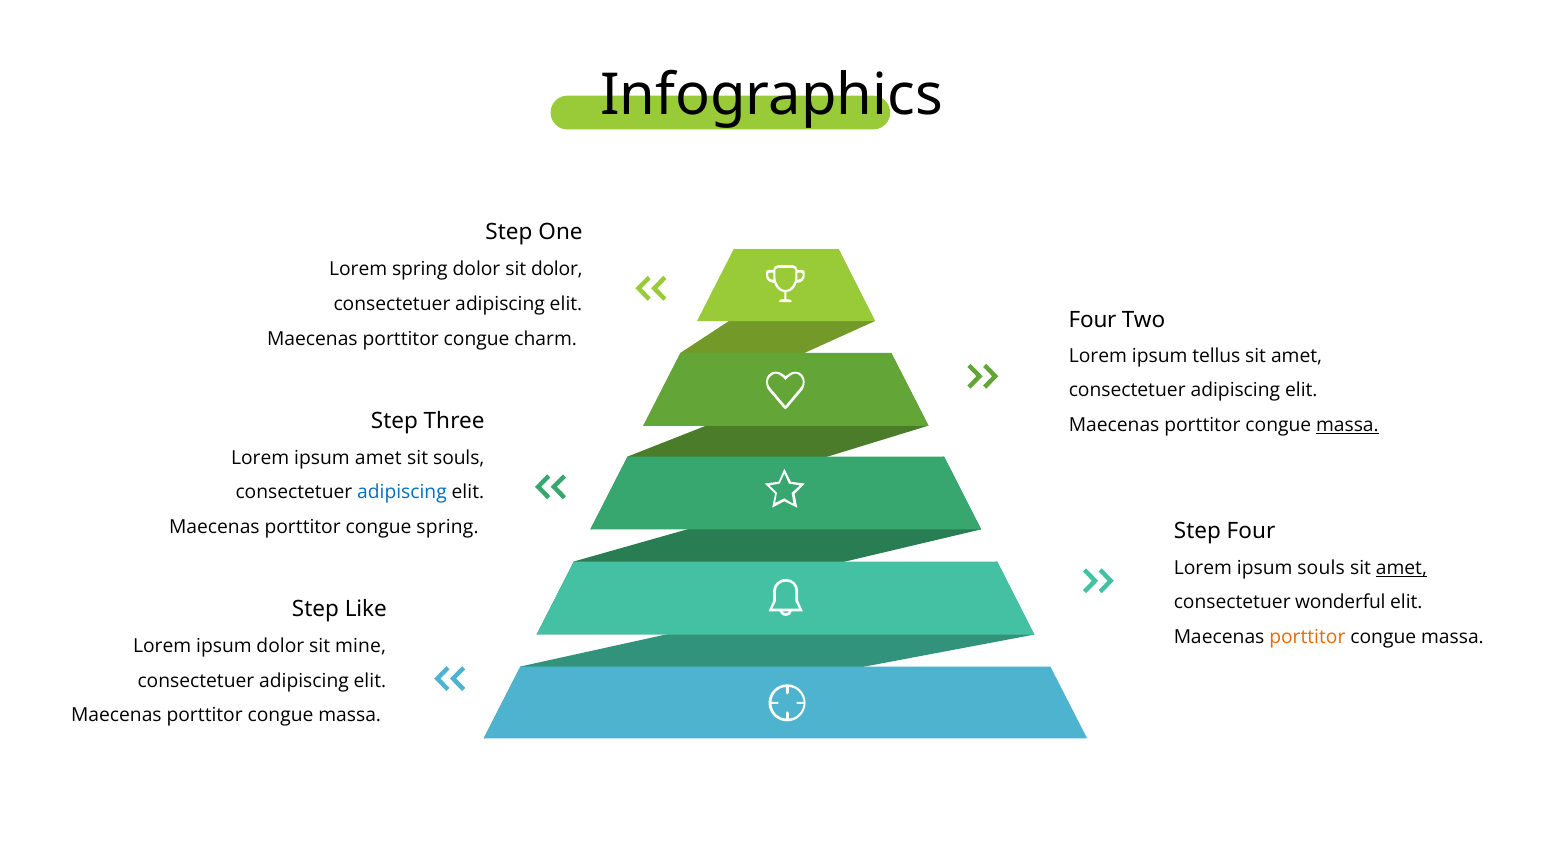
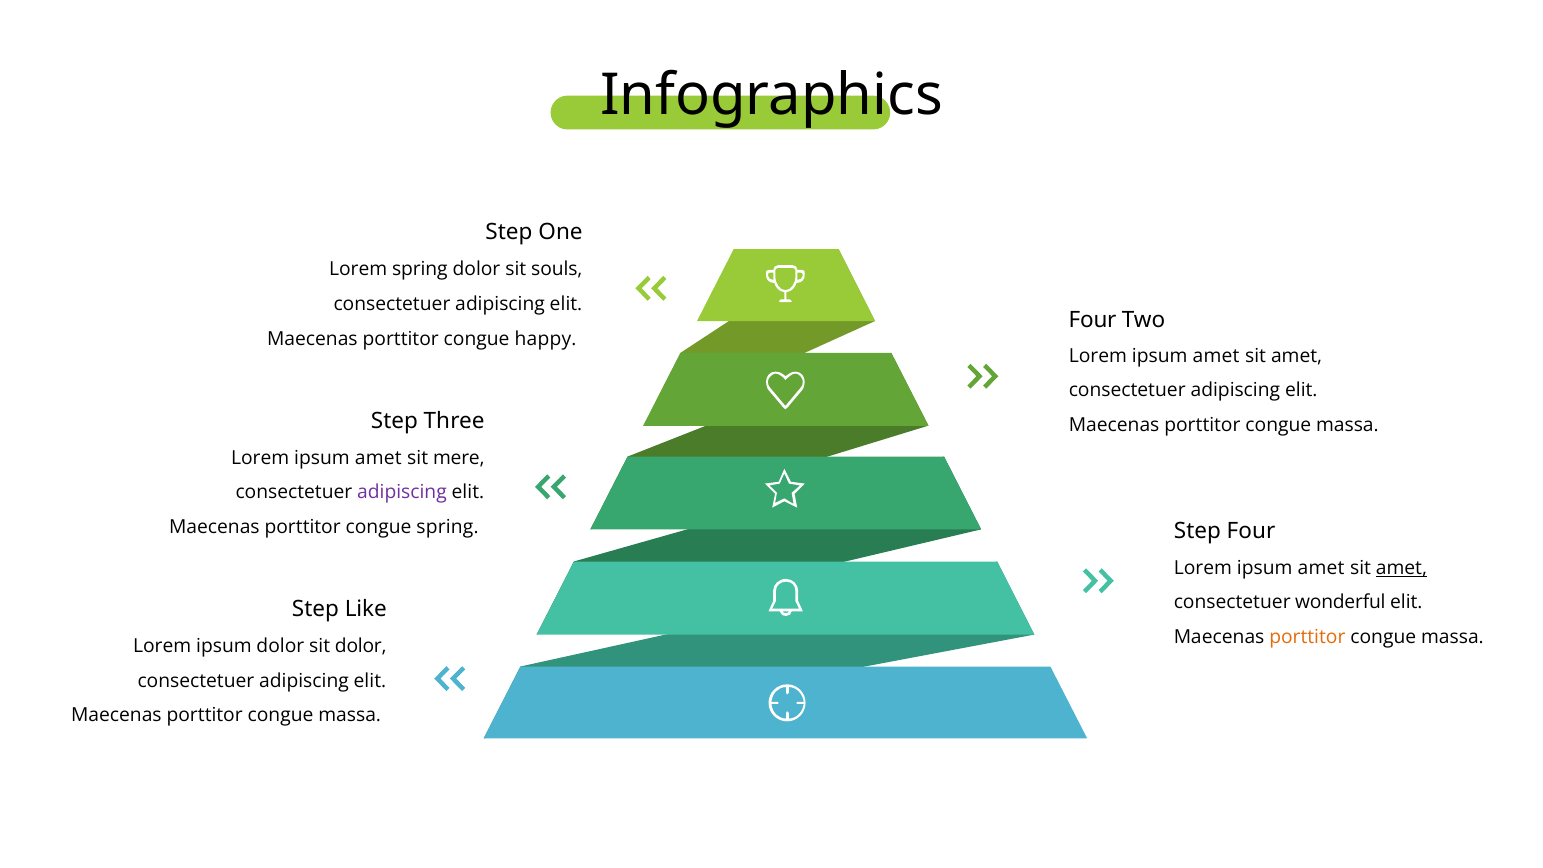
sit dolor: dolor -> souls
charm: charm -> happy
tellus at (1216, 356): tellus -> amet
massa at (1347, 425) underline: present -> none
sit souls: souls -> mere
adipiscing at (402, 492) colour: blue -> purple
souls at (1321, 568): souls -> amet
sit mine: mine -> dolor
